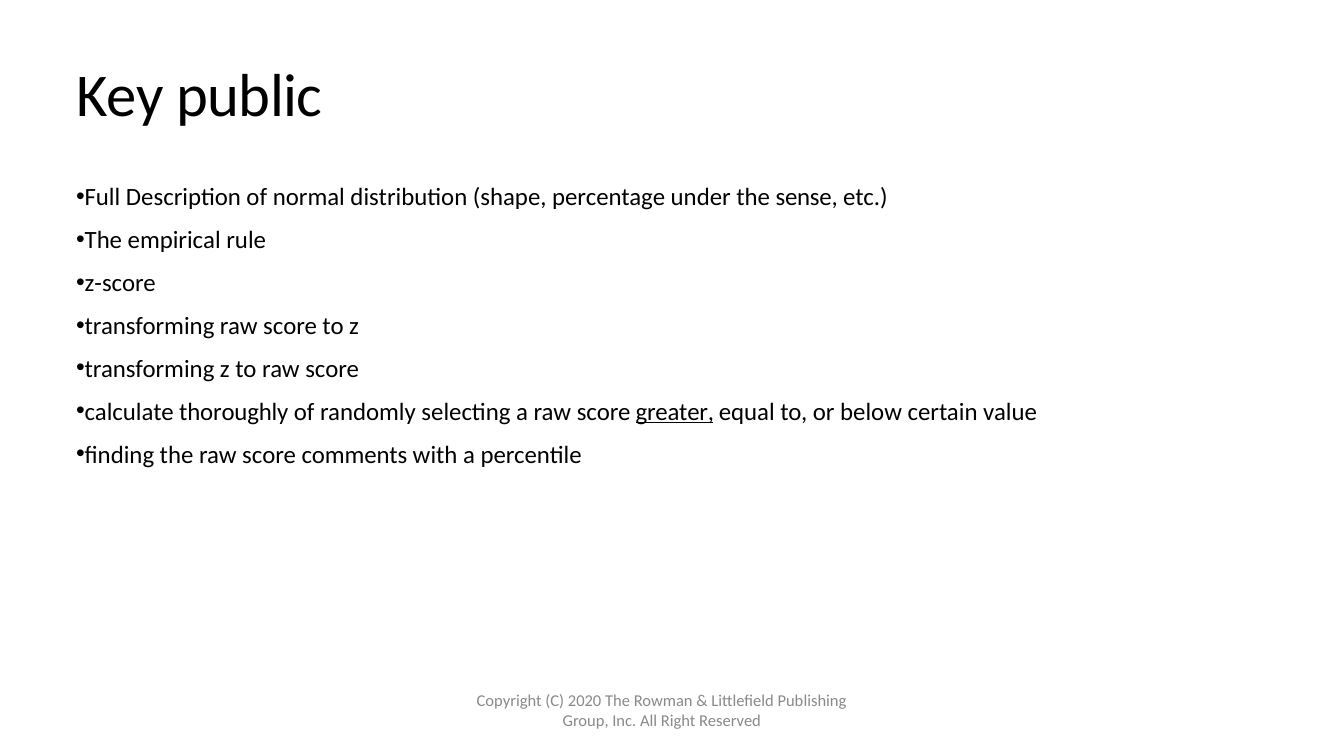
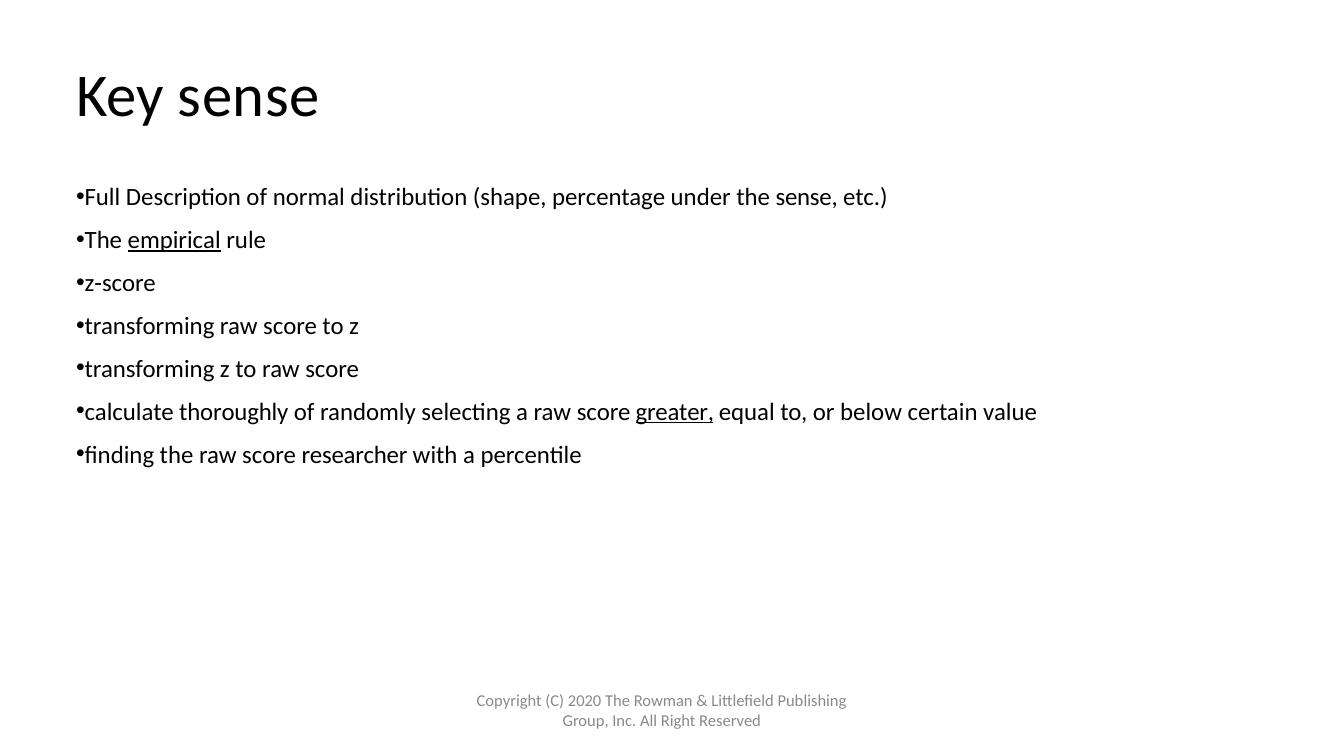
Key public: public -> sense
empirical underline: none -> present
comments: comments -> researcher
